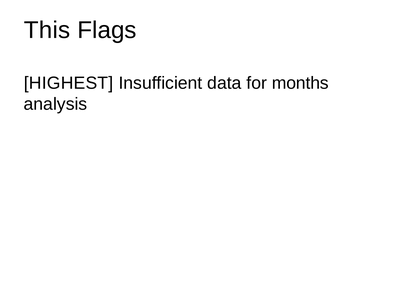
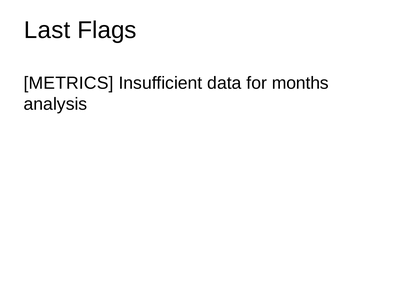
This: This -> Last
HIGHEST: HIGHEST -> METRICS
